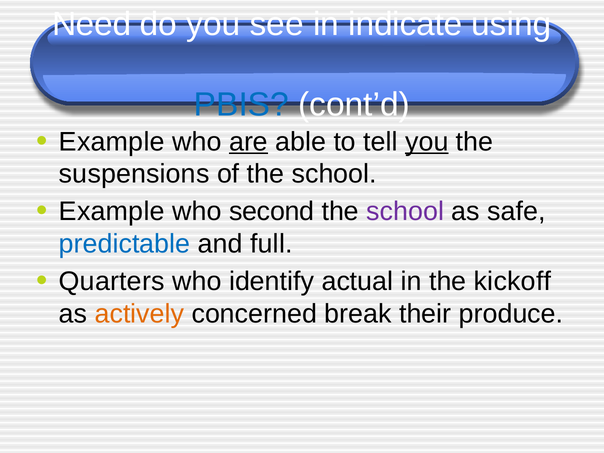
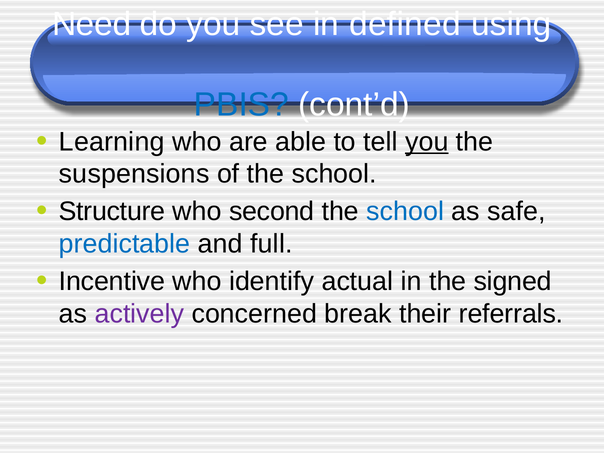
indicate: indicate -> defined
Example at (112, 142): Example -> Learning
are underline: present -> none
Example at (112, 212): Example -> Structure
school at (405, 212) colour: purple -> blue
Quarters: Quarters -> Incentive
kickoff: kickoff -> signed
actively colour: orange -> purple
produce: produce -> referrals
